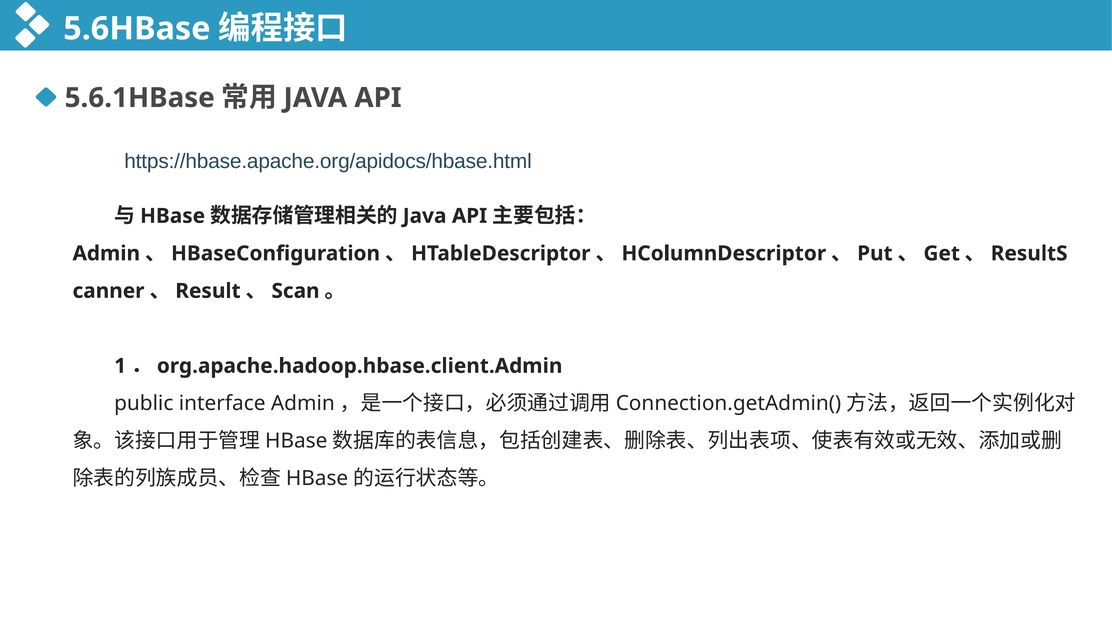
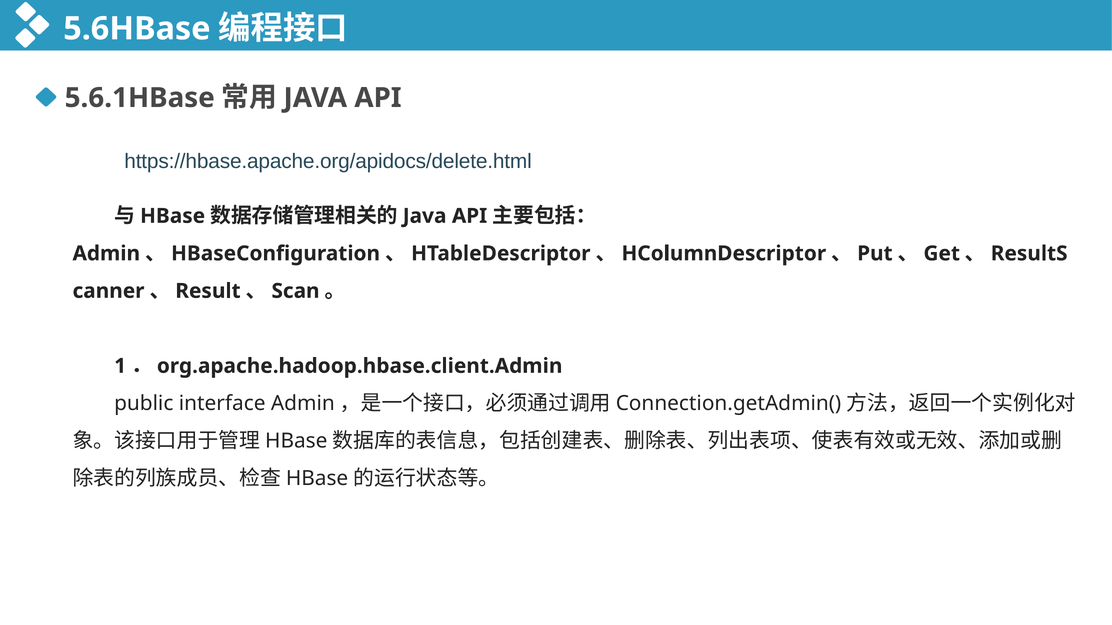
https://hbase.apache.org/apidocs/hbase.html: https://hbase.apache.org/apidocs/hbase.html -> https://hbase.apache.org/apidocs/delete.html
